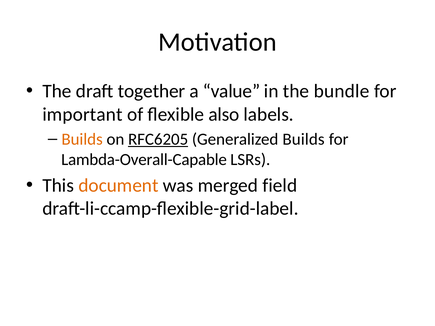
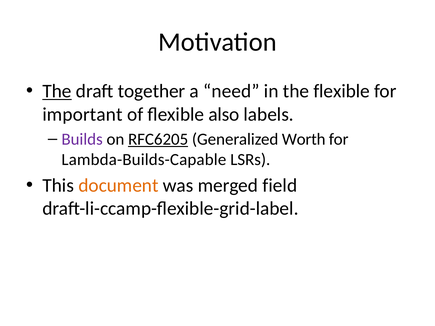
The at (57, 91) underline: none -> present
value: value -> need
the bundle: bundle -> flexible
Builds at (82, 139) colour: orange -> purple
Generalized Builds: Builds -> Worth
Lambda-Overall-Capable: Lambda-Overall-Capable -> Lambda-Builds-Capable
